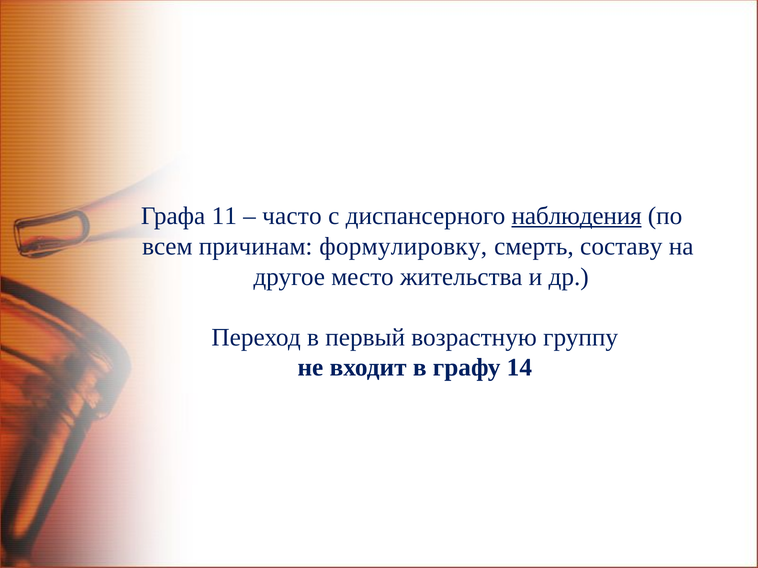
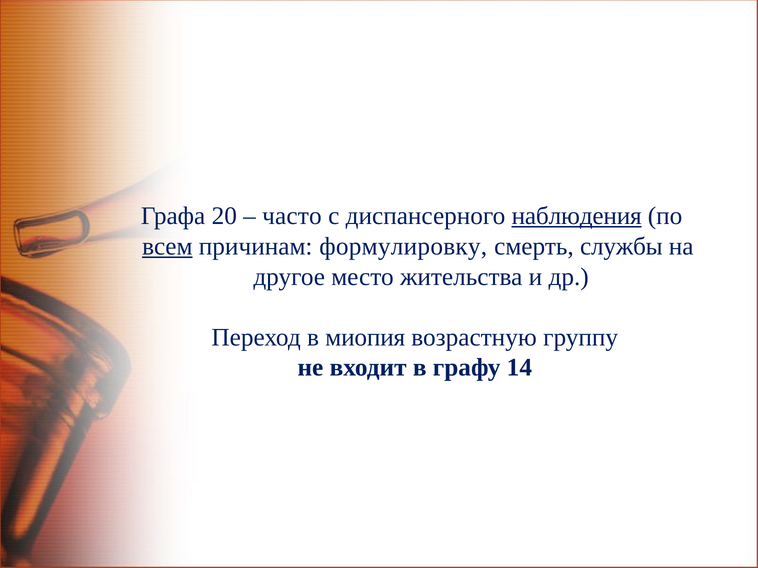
11: 11 -> 20
всем underline: none -> present
составу: составу -> службы
первый: первый -> миопия
